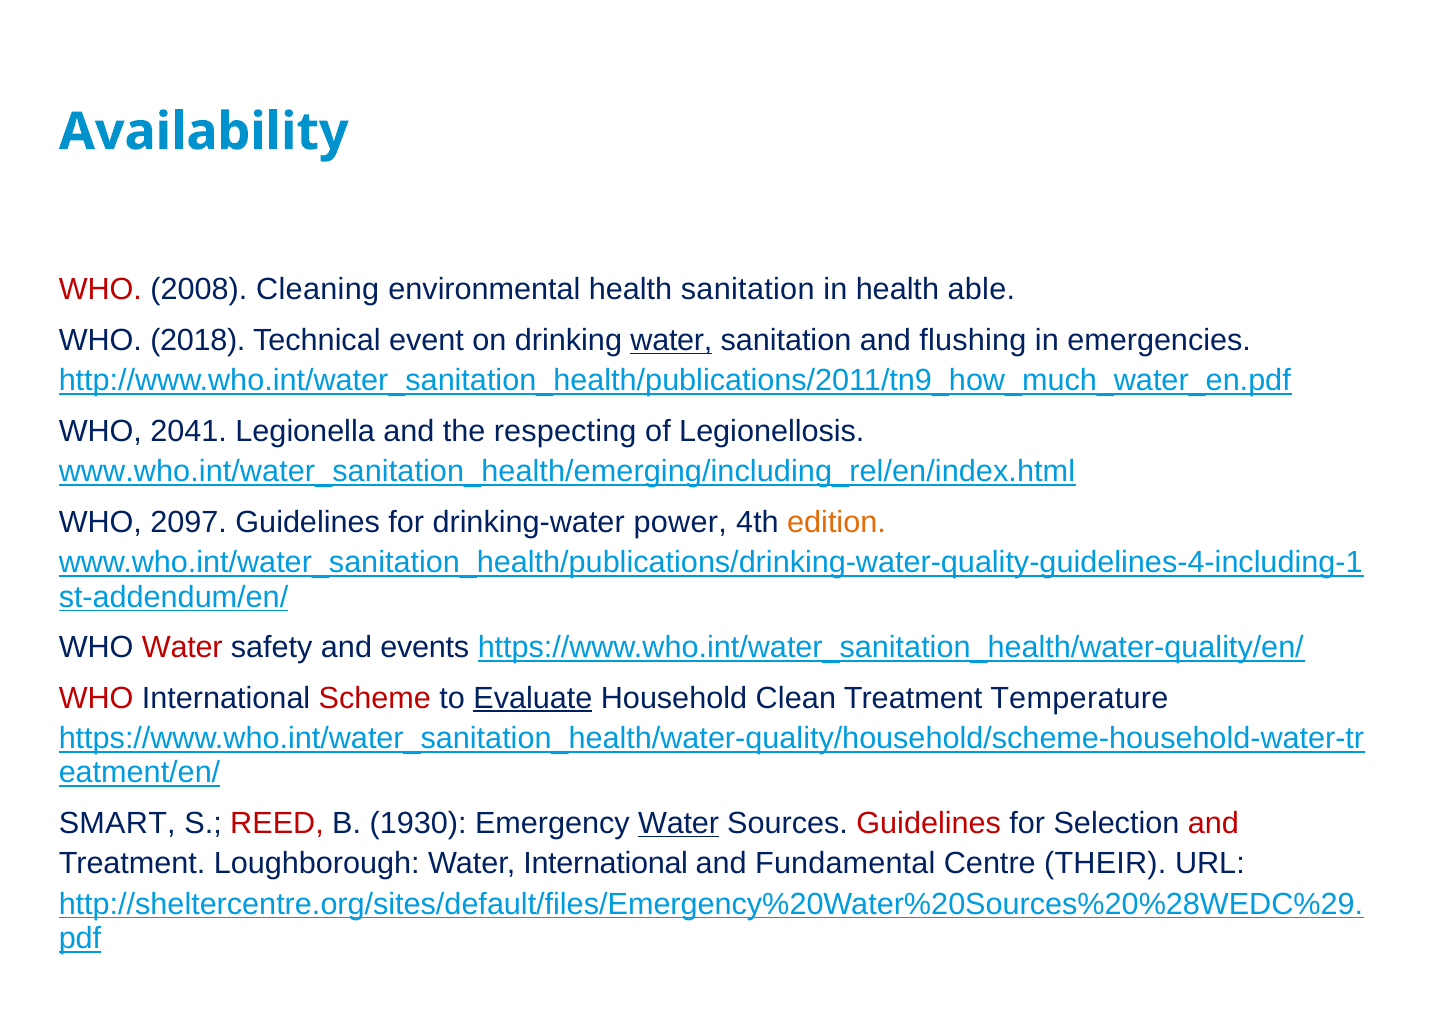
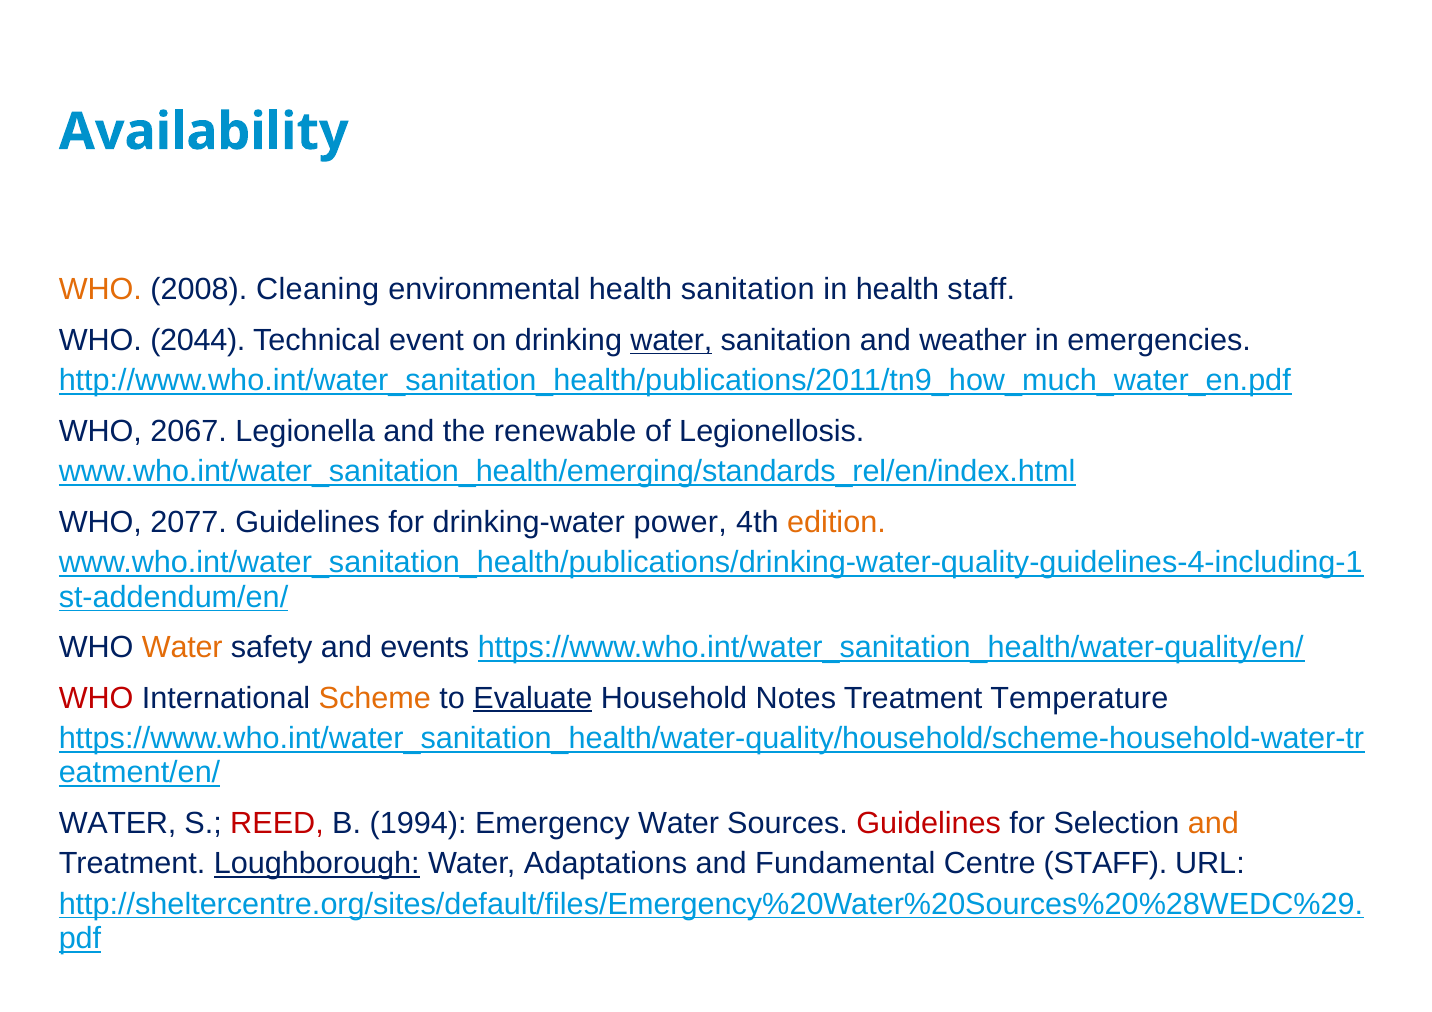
WHO at (100, 290) colour: red -> orange
health able: able -> staff
2018: 2018 -> 2044
flushing: flushing -> weather
2041: 2041 -> 2067
respecting: respecting -> renewable
www.who.int/water_sanitation_health/emerging/including_rel/en/index.html: www.who.int/water_sanitation_health/emerging/including_rel/en/index.html -> www.who.int/water_sanitation_health/emerging/standards_rel/en/index.html
2097: 2097 -> 2077
Water at (182, 648) colour: red -> orange
Scheme colour: red -> orange
Clean: Clean -> Notes
SMART at (117, 824): SMART -> WATER
1930: 1930 -> 1994
Water at (679, 824) underline: present -> none
and at (1213, 824) colour: red -> orange
Loughborough underline: none -> present
Water International: International -> Adaptations
Centre THEIR: THEIR -> STAFF
